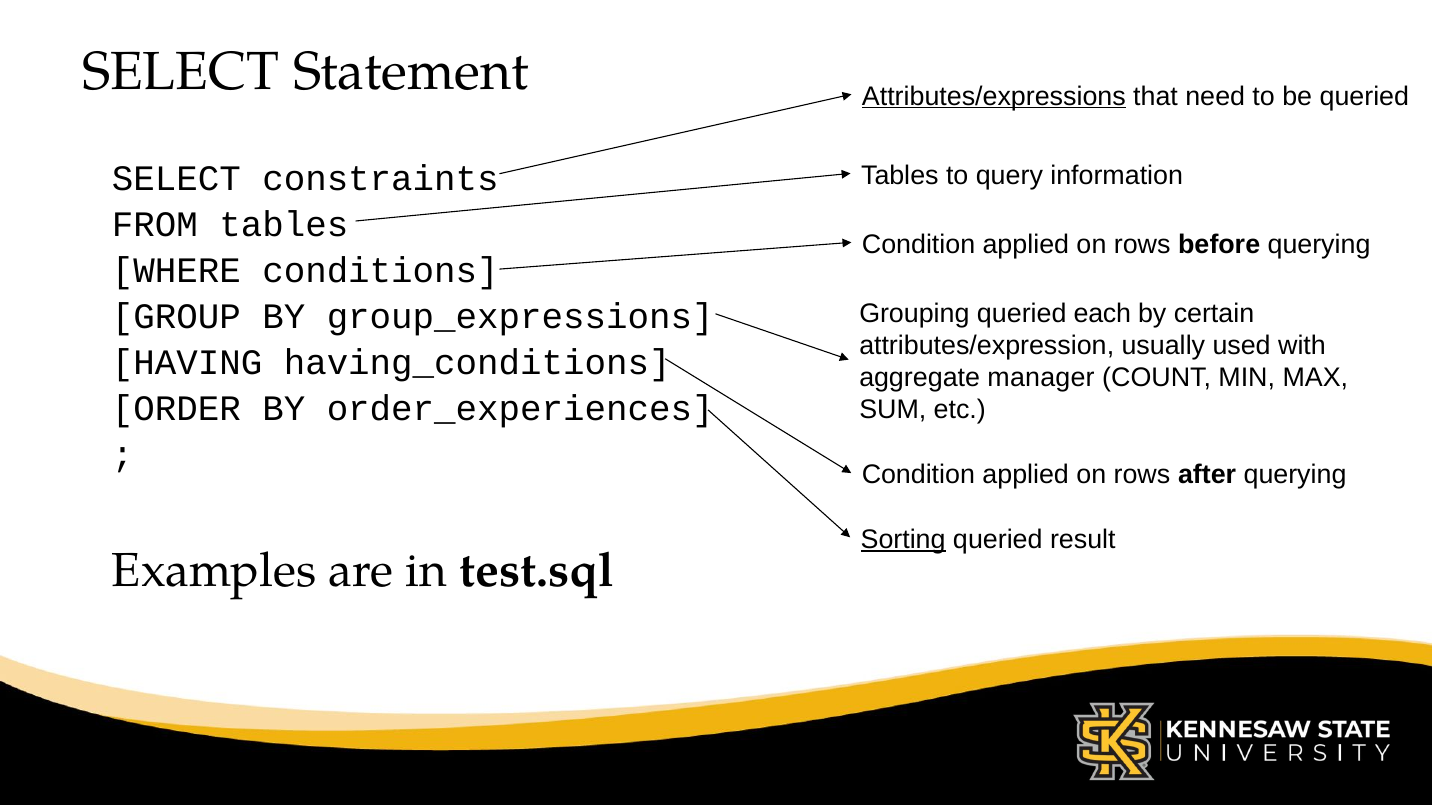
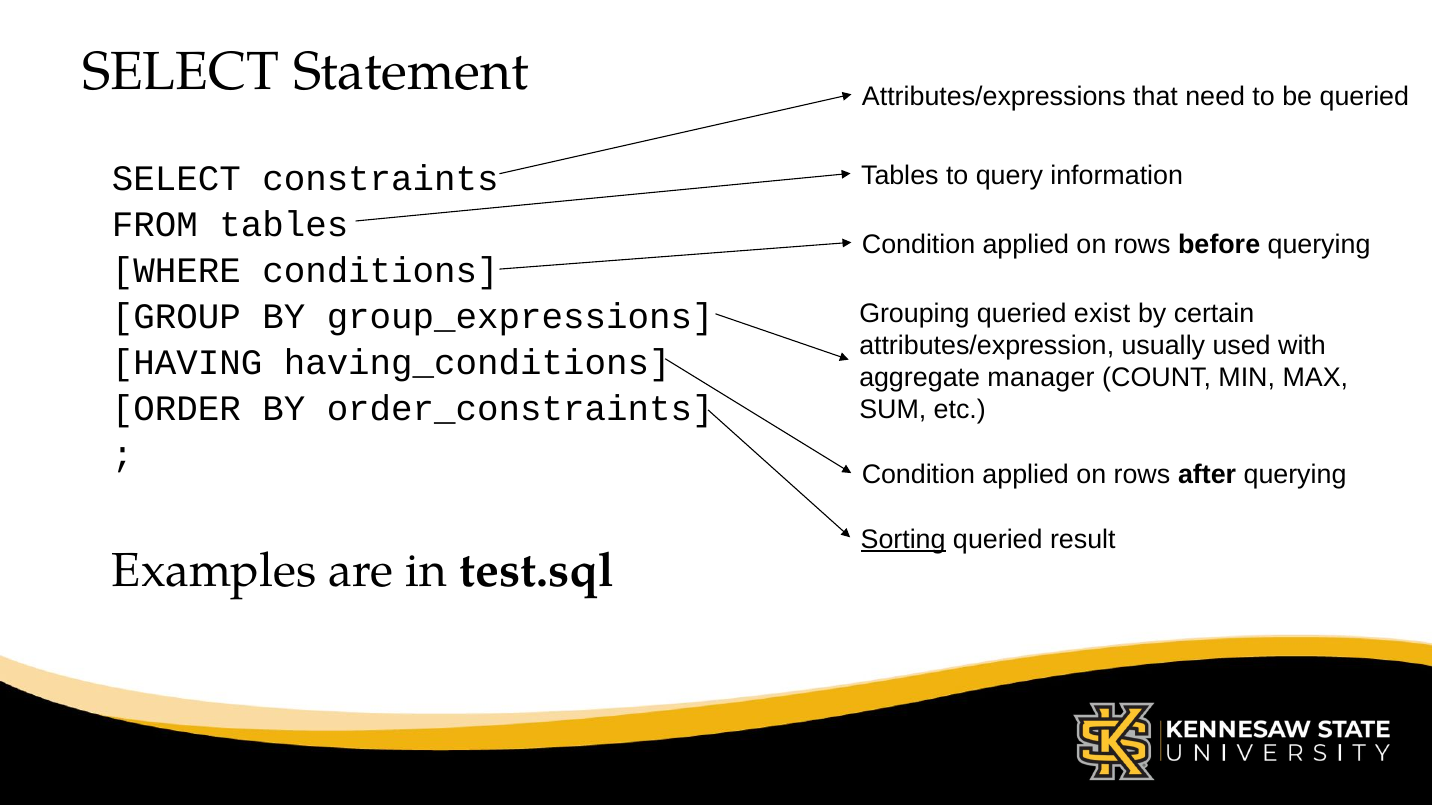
Attributes/expressions underline: present -> none
each: each -> exist
order_experiences: order_experiences -> order_constraints
